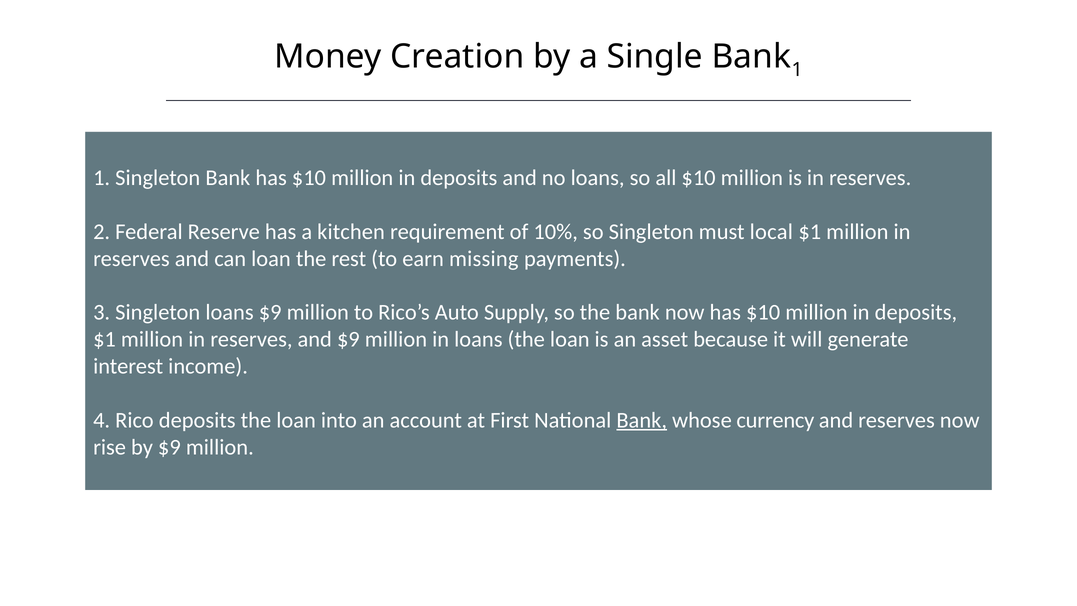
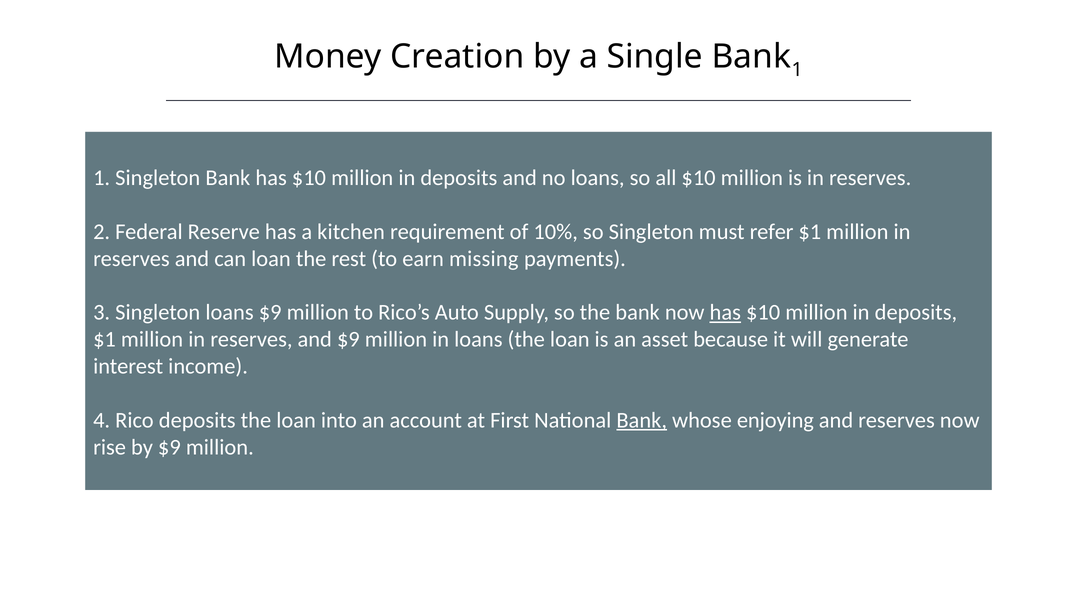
local: local -> refer
has at (725, 312) underline: none -> present
currency: currency -> enjoying
